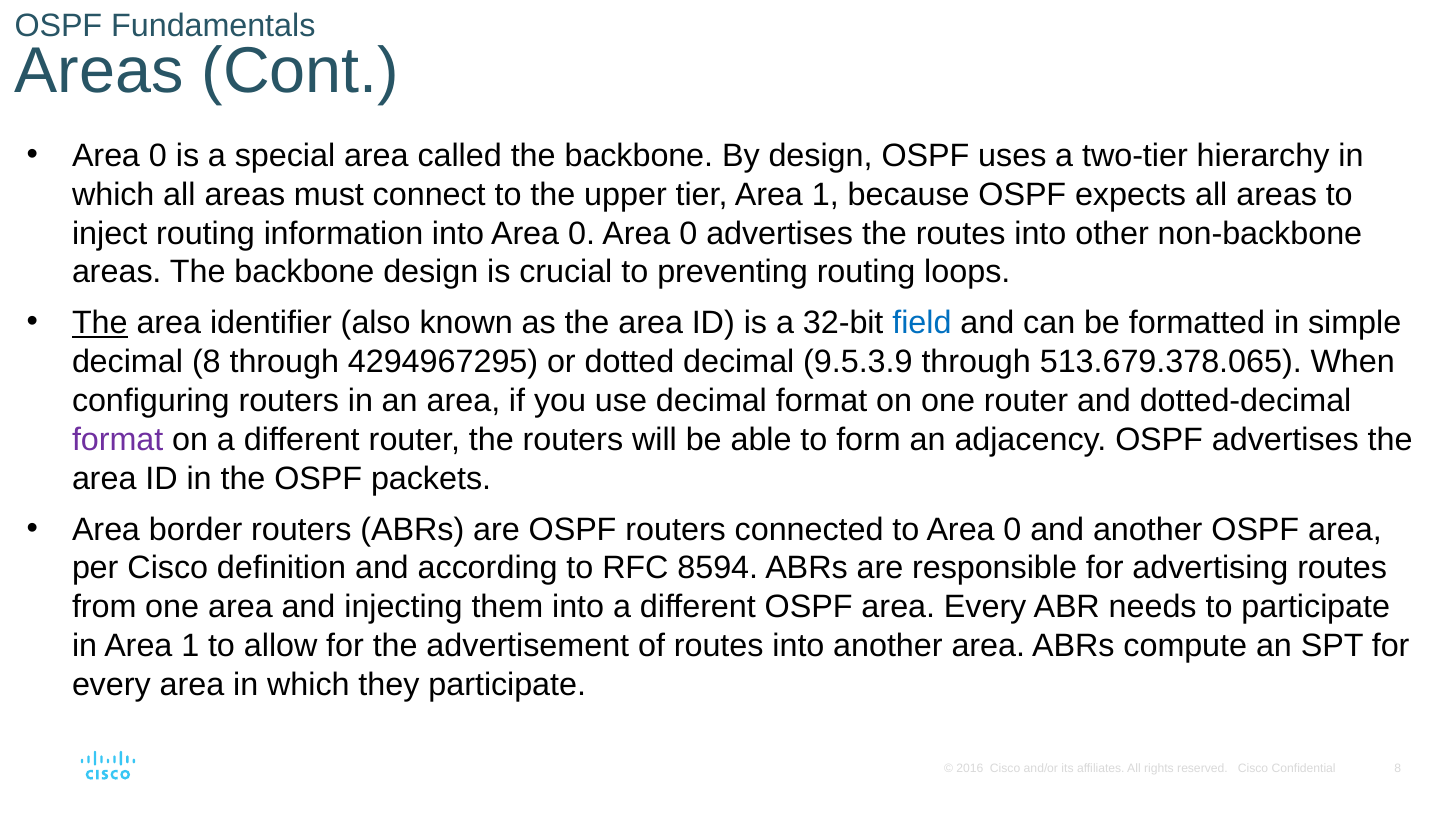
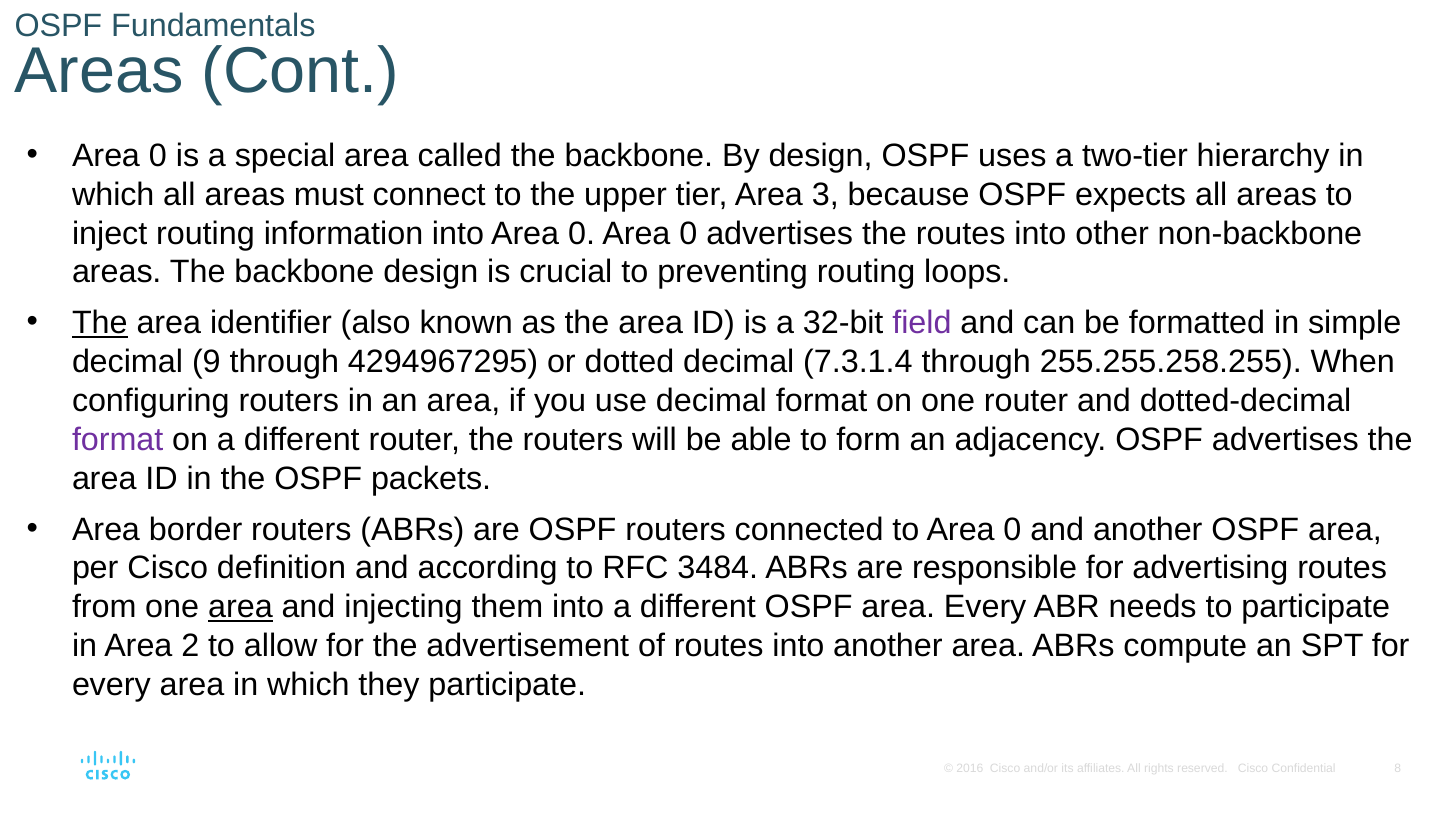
tier Area 1: 1 -> 3
field colour: blue -> purple
decimal 8: 8 -> 9
9.5.3.9: 9.5.3.9 -> 7.3.1.4
513.679.378.065: 513.679.378.065 -> 255.255.258.255
8594: 8594 -> 3484
area at (240, 607) underline: none -> present
in Area 1: 1 -> 2
